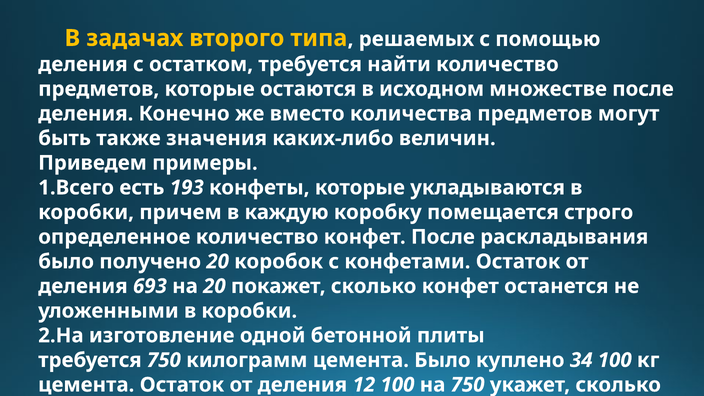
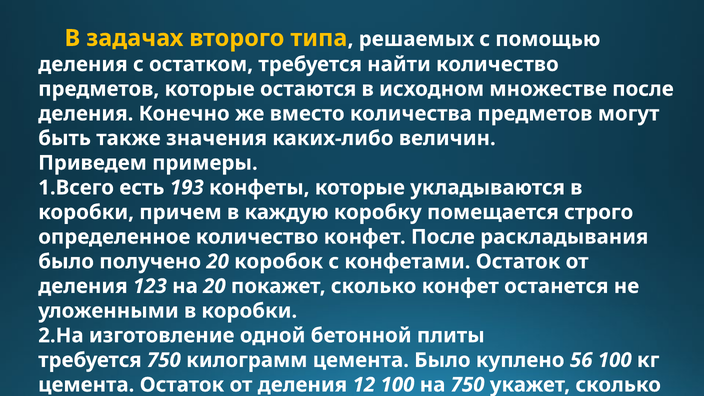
693: 693 -> 123
34: 34 -> 56
